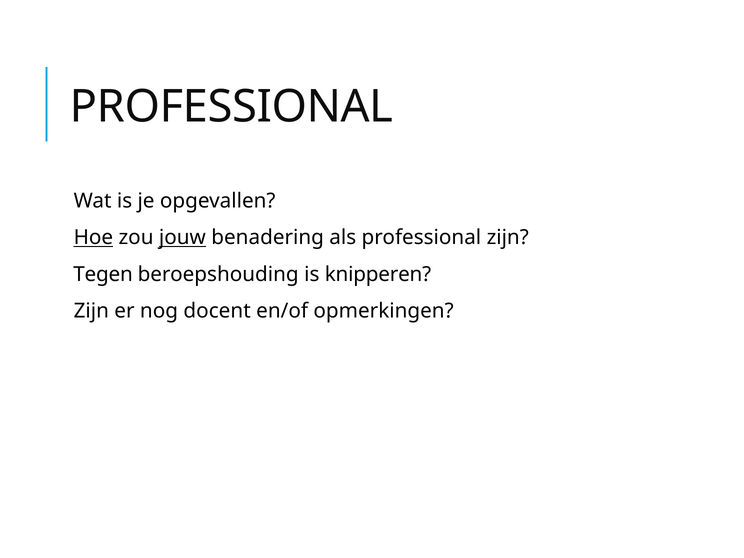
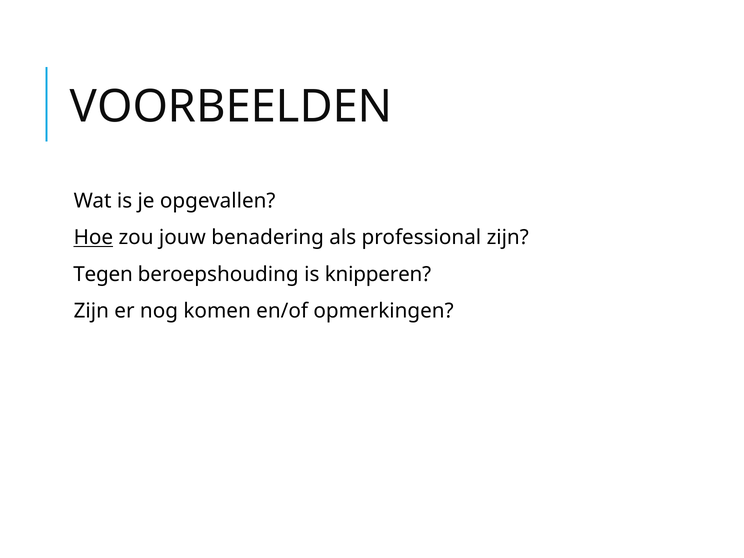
PROFESSIONAL at (231, 107): PROFESSIONAL -> VOORBEELDEN
jouw underline: present -> none
docent: docent -> komen
